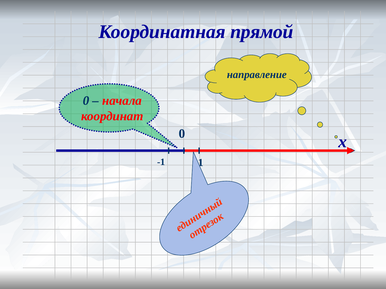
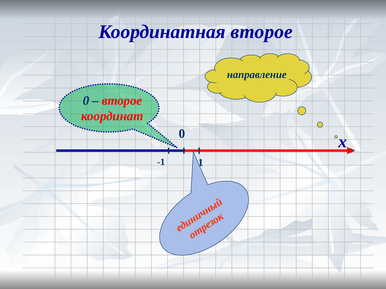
Координатная прямой: прямой -> второе
начала at (122, 101): начала -> второе
